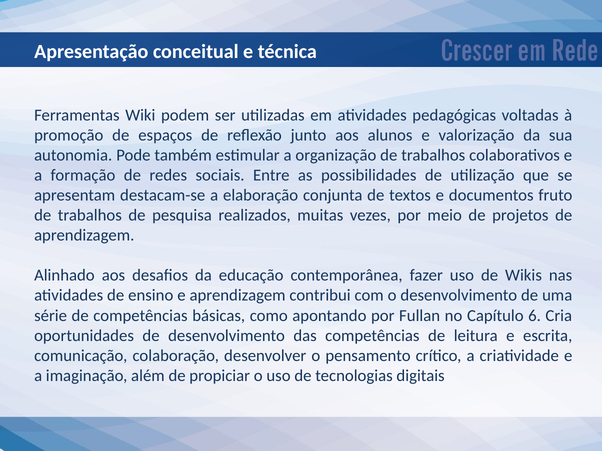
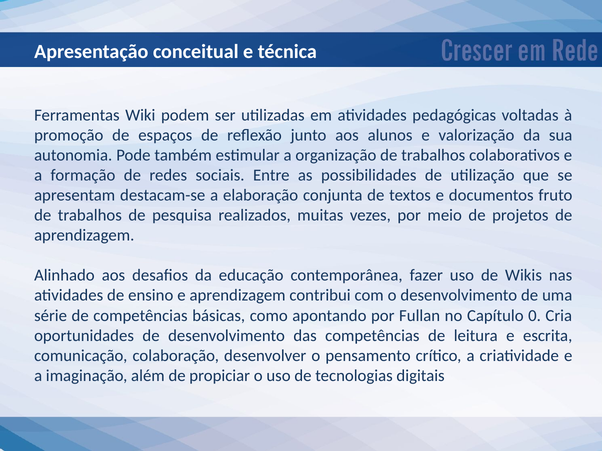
6: 6 -> 0
